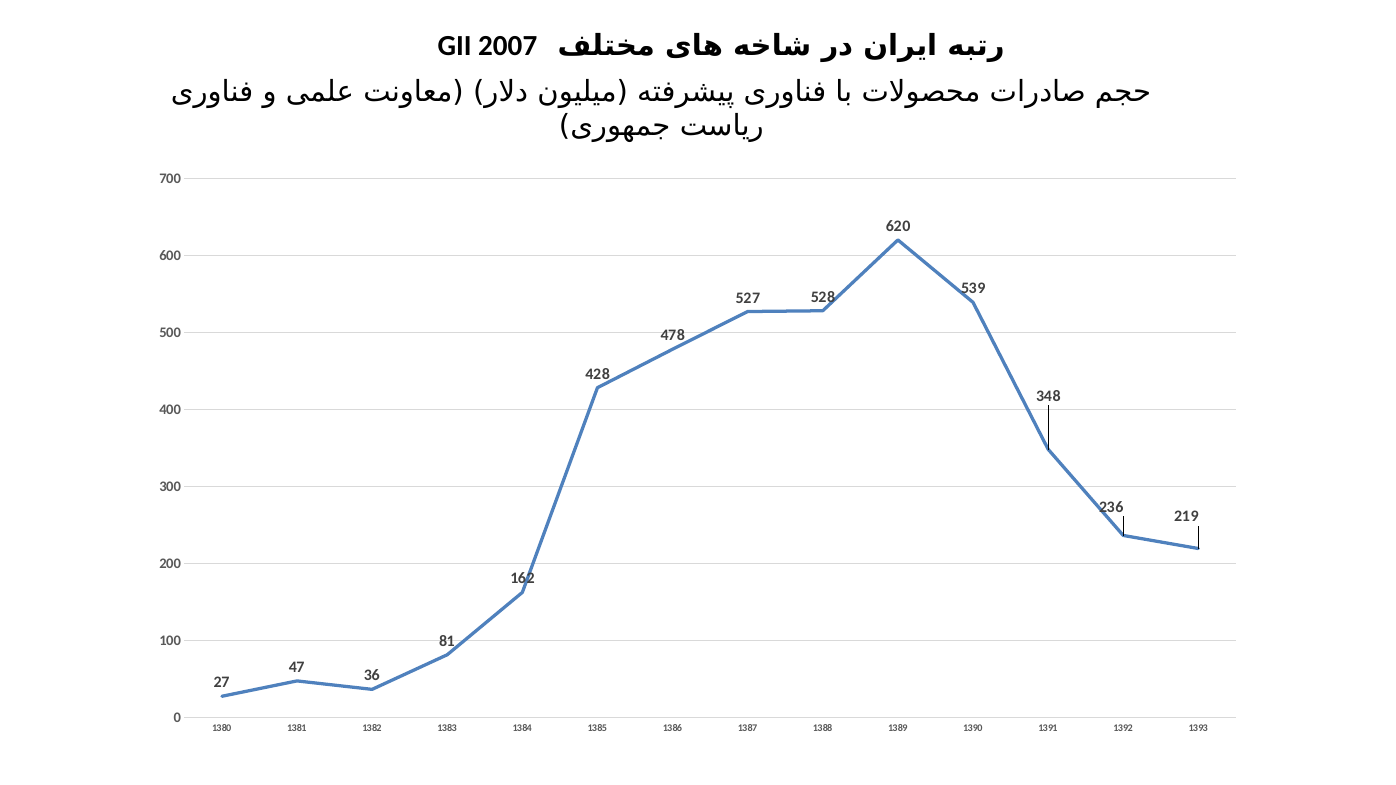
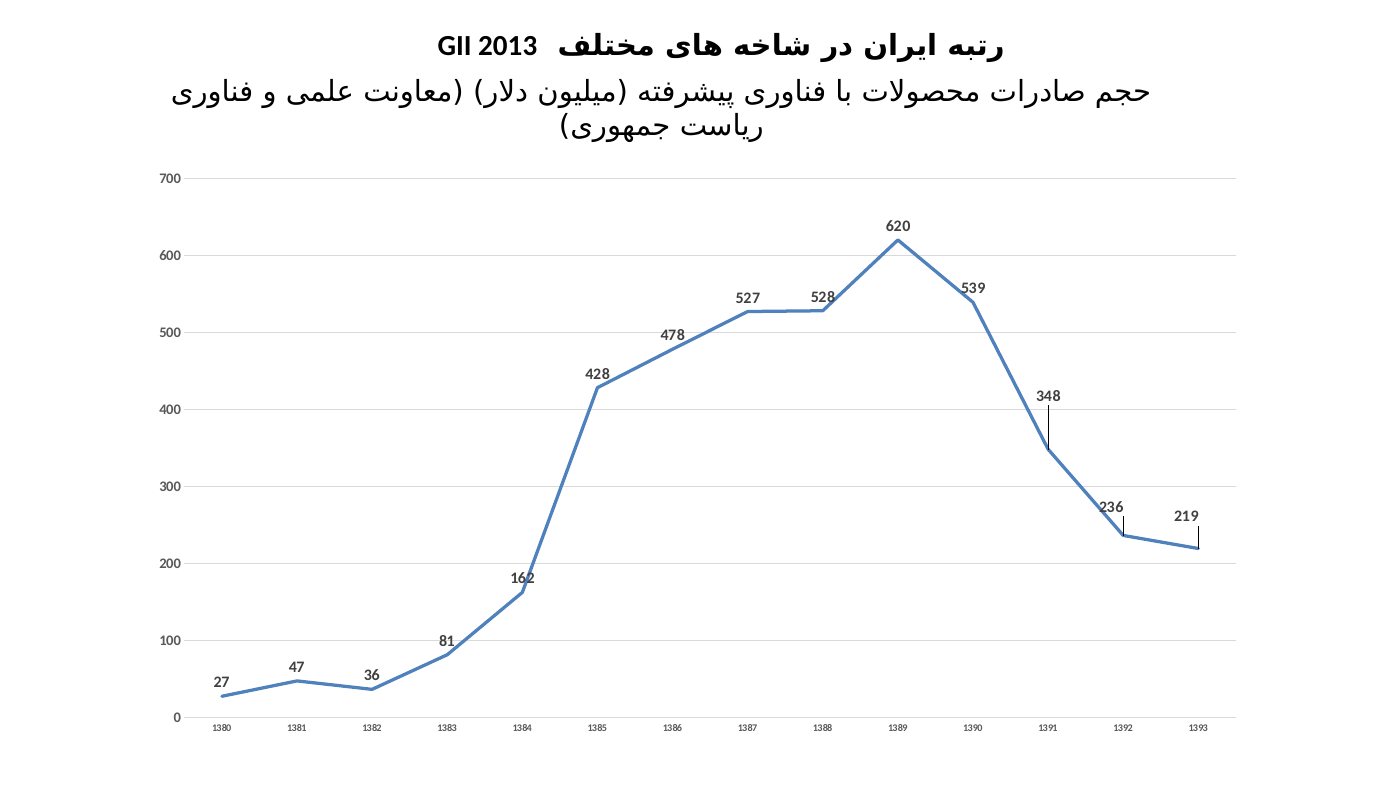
2007: 2007 -> 2013
